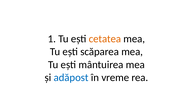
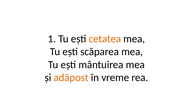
adăpost colour: blue -> orange
